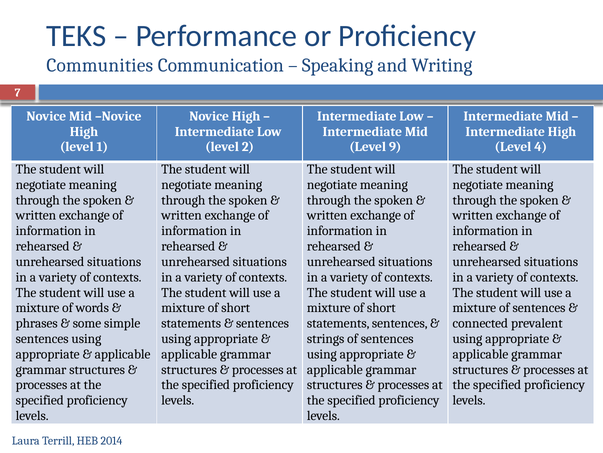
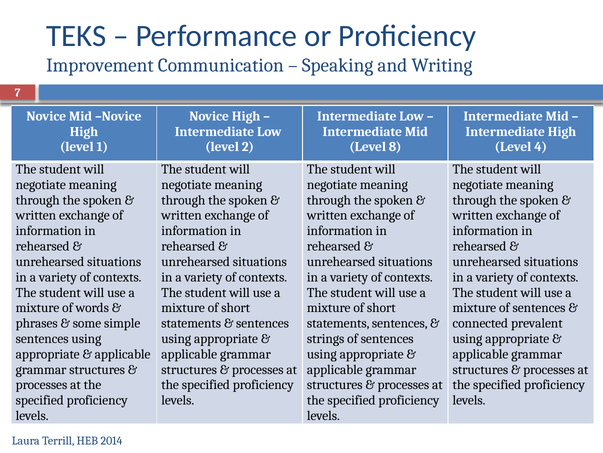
Communities: Communities -> Improvement
9: 9 -> 8
